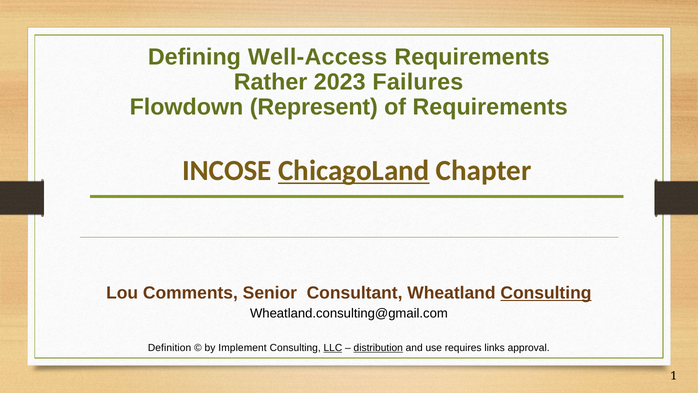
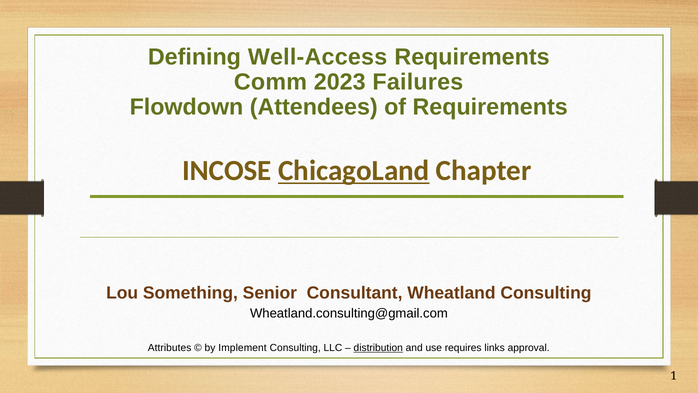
Rather: Rather -> Comm
Represent: Represent -> Attendees
Comments: Comments -> Something
Consulting at (546, 293) underline: present -> none
Definition: Definition -> Attributes
LLC underline: present -> none
